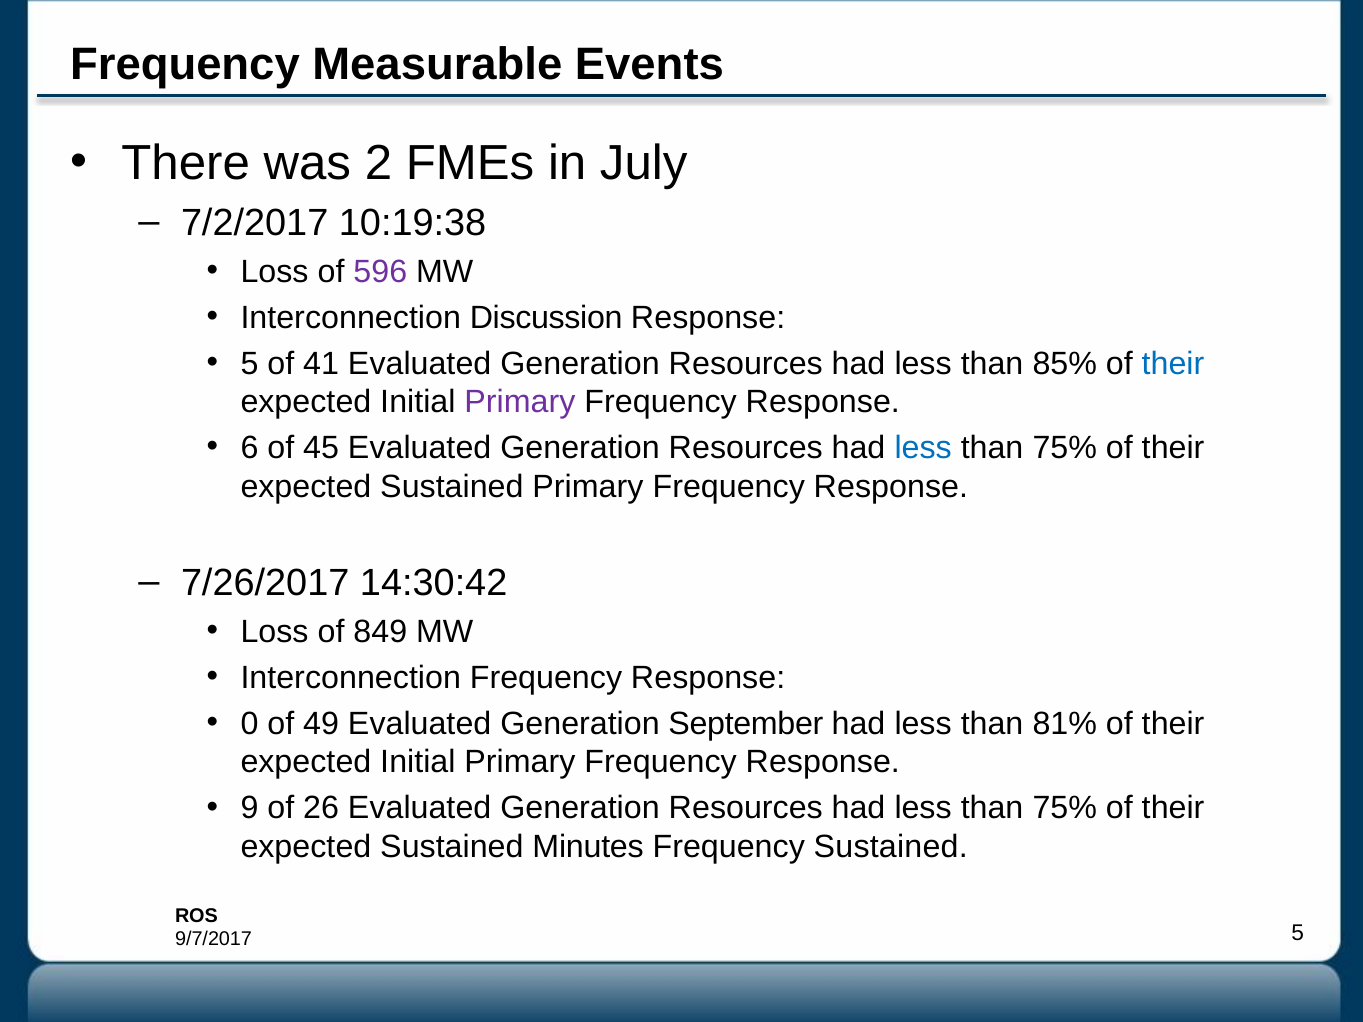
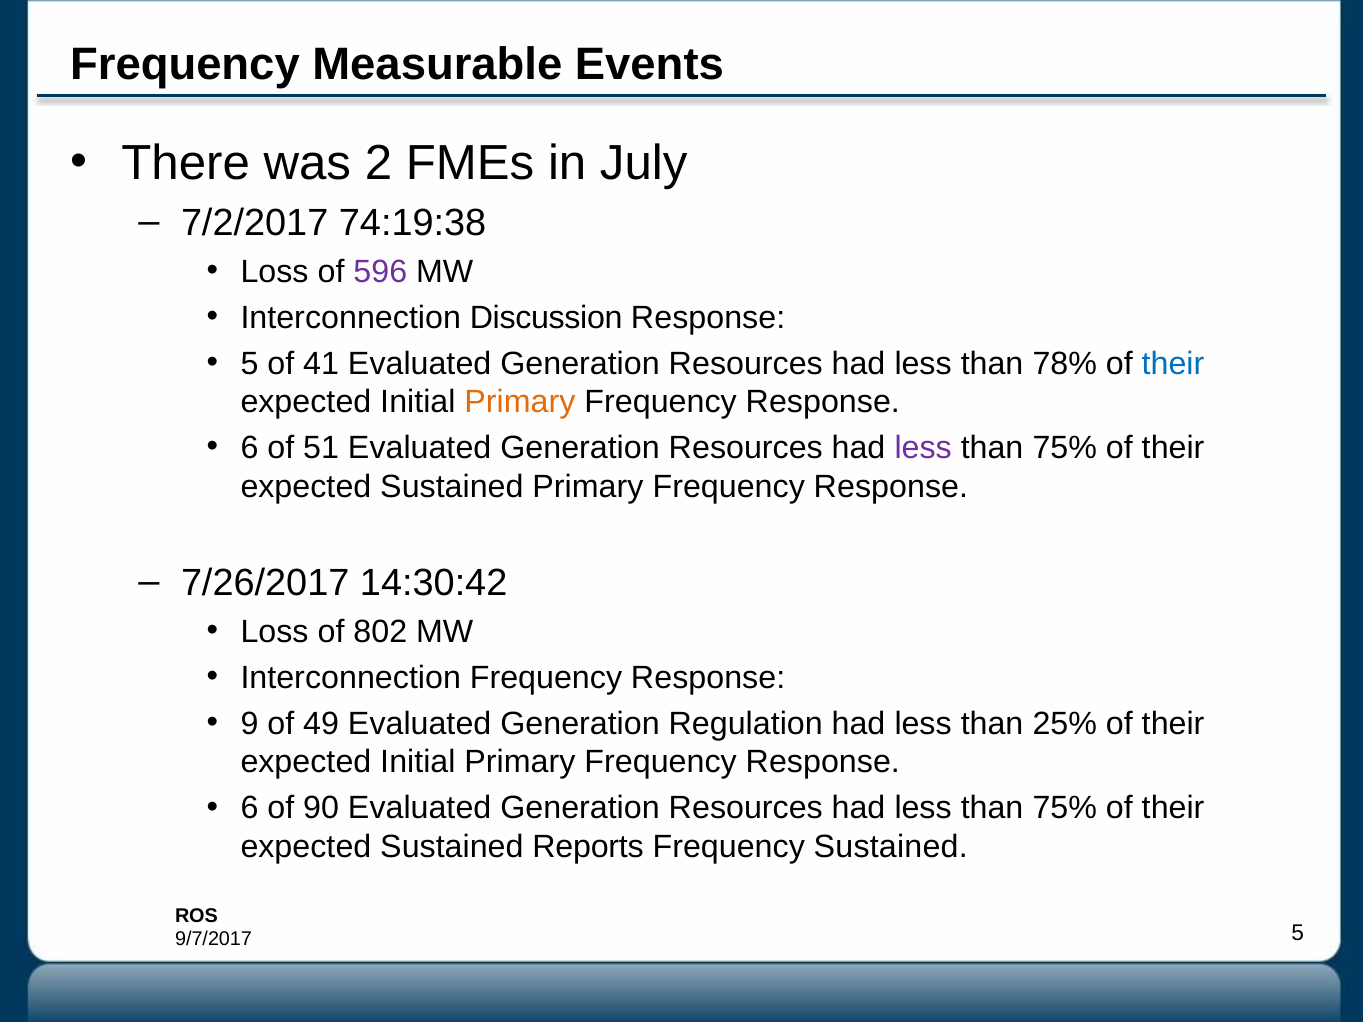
10:19:38: 10:19:38 -> 74:19:38
85%: 85% -> 78%
Primary at (520, 402) colour: purple -> orange
45: 45 -> 51
less at (923, 448) colour: blue -> purple
849: 849 -> 802
0: 0 -> 9
September: September -> Regulation
81%: 81% -> 25%
9 at (250, 808): 9 -> 6
26: 26 -> 90
Minutes: Minutes -> Reports
